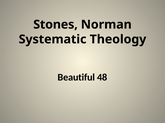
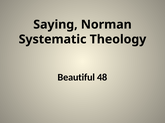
Stones: Stones -> Saying
